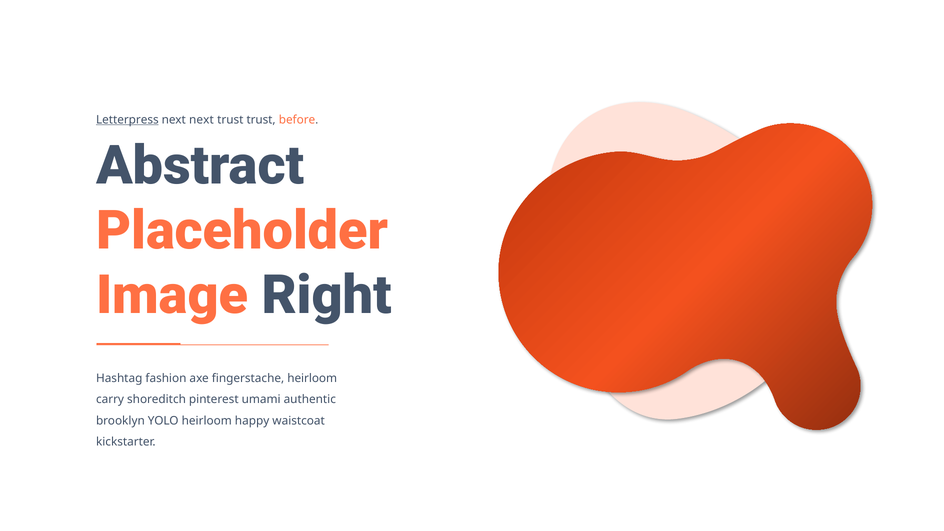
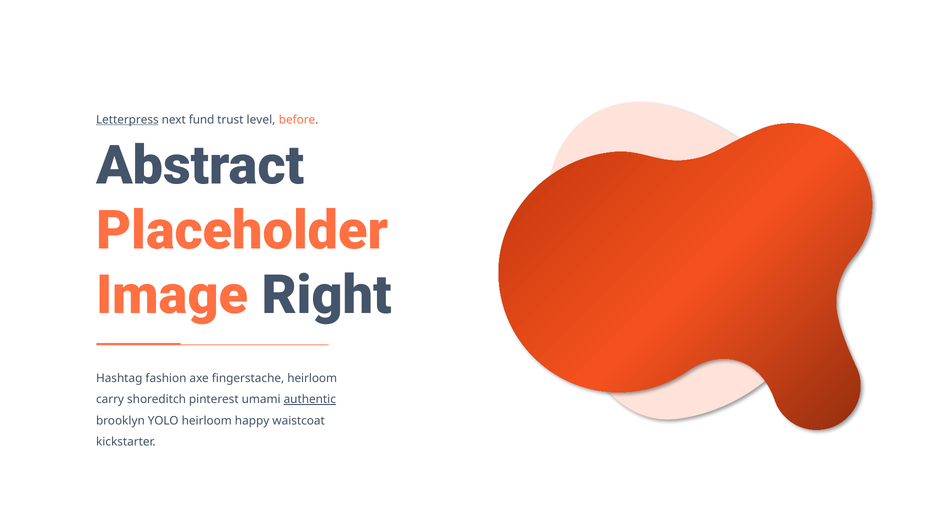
next next: next -> fund
trust trust: trust -> level
authentic underline: none -> present
